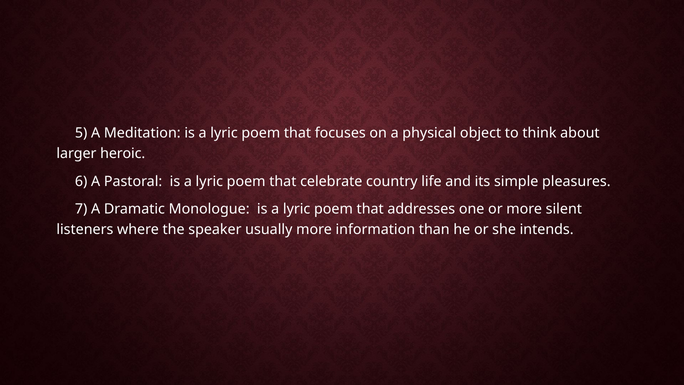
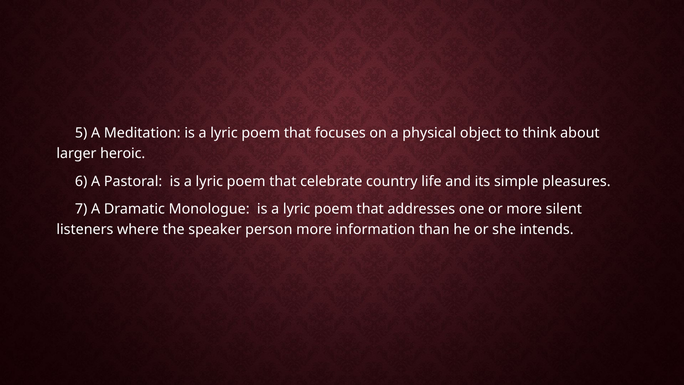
usually: usually -> person
